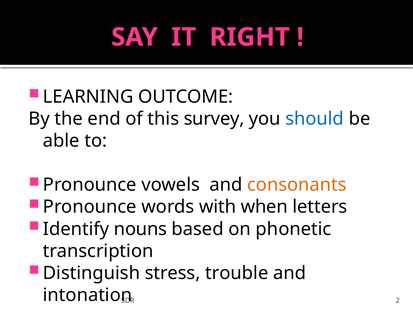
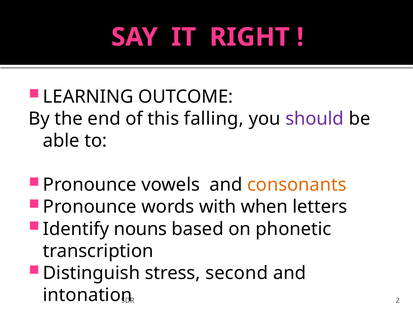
survey: survey -> falling
should colour: blue -> purple
trouble: trouble -> second
